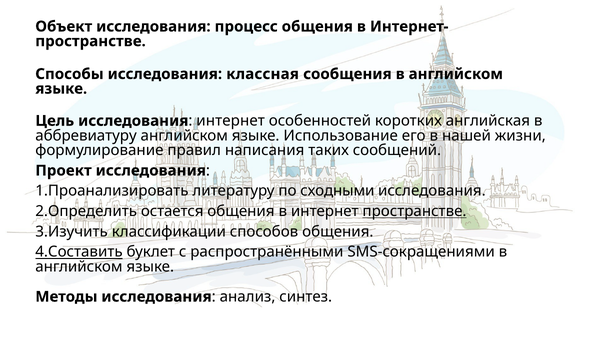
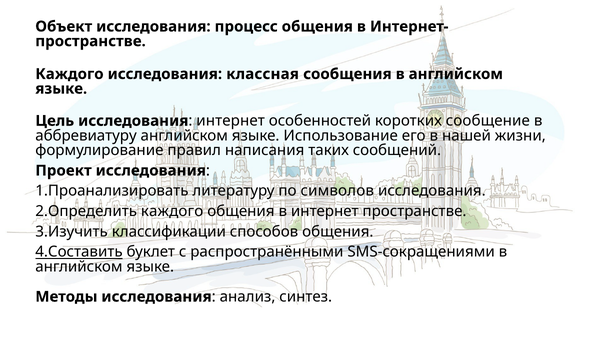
Способы at (69, 74): Способы -> Каждого
английская: английская -> сообщение
сходными: сходными -> символов
2.Определить остается: остается -> каждого
пространстве at (415, 211) underline: present -> none
